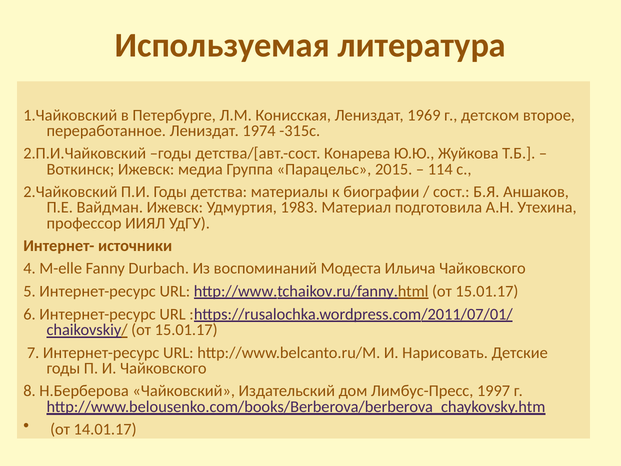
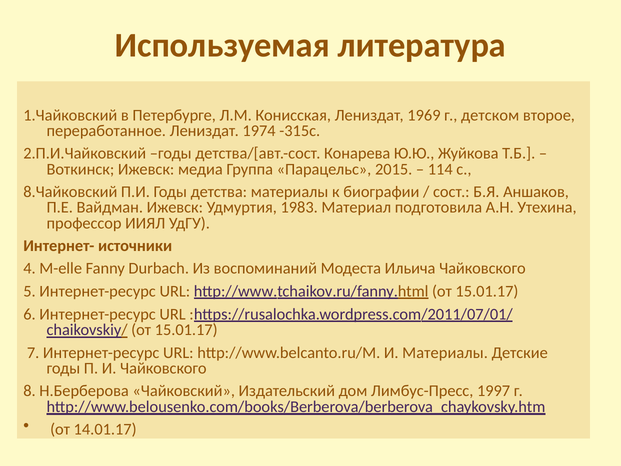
2.Чайковский: 2.Чайковский -> 8.Чайковский
И Нарисовать: Нарисовать -> Материалы
